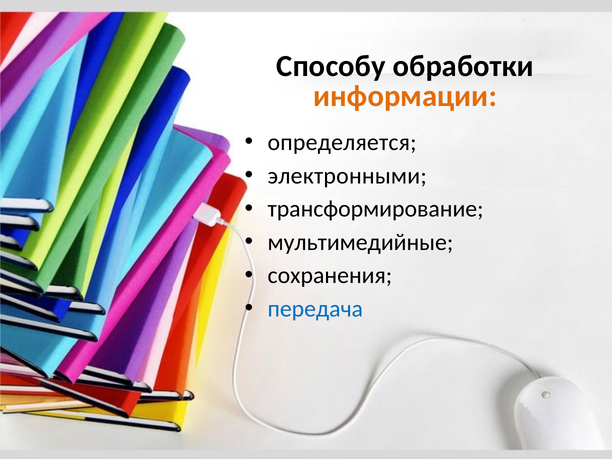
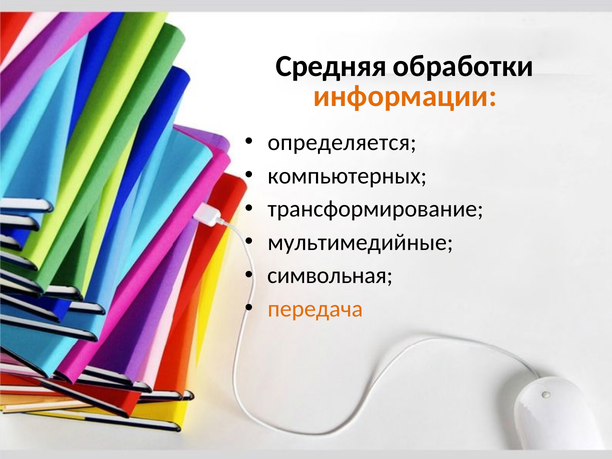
Способу: Способу -> Средняя
электронными: электронными -> компьютерных
сохранения: сохранения -> символьная
передача colour: blue -> orange
